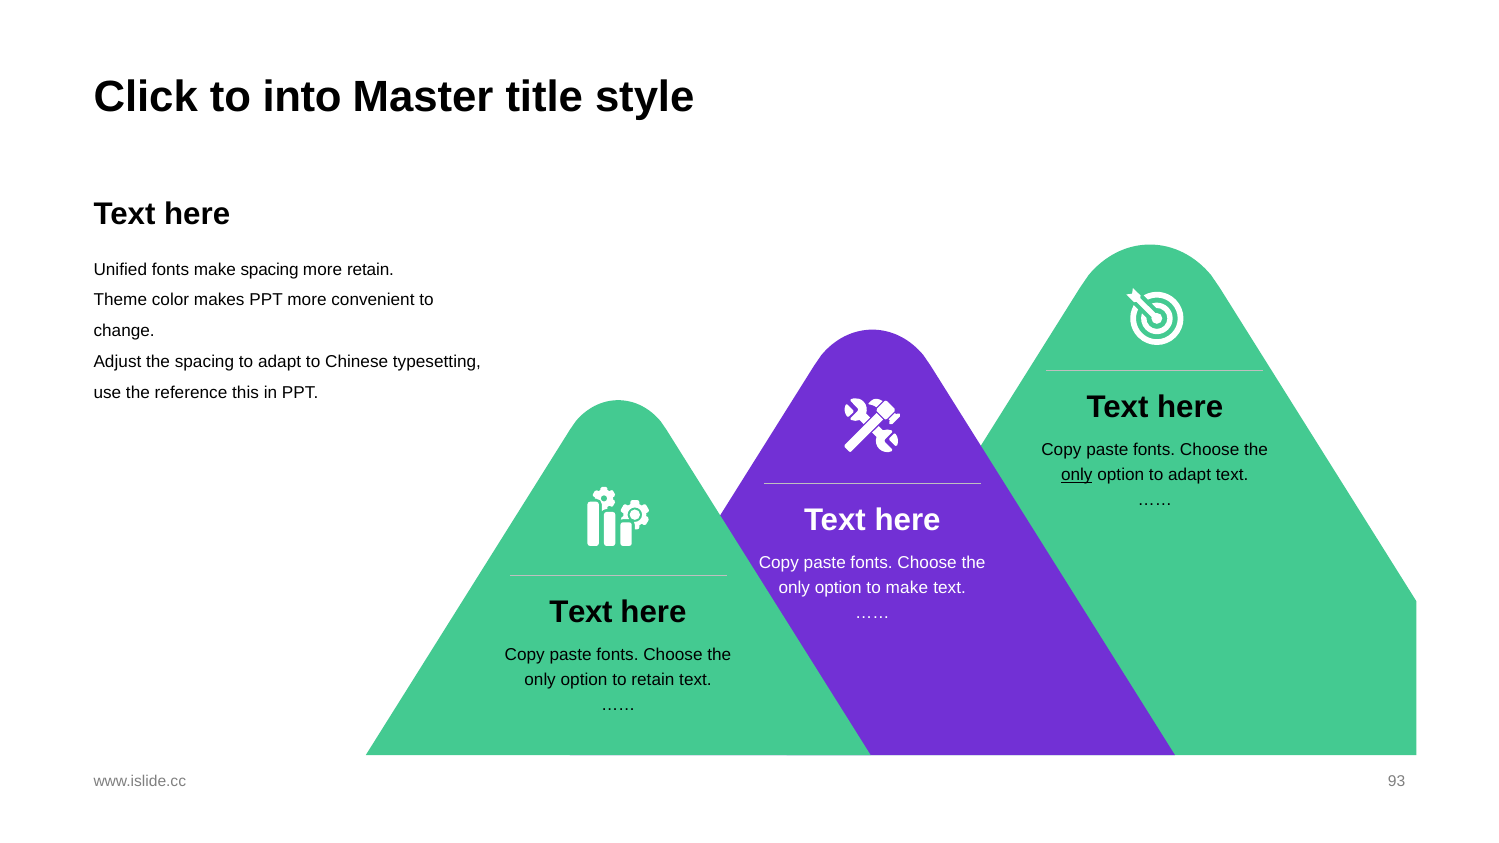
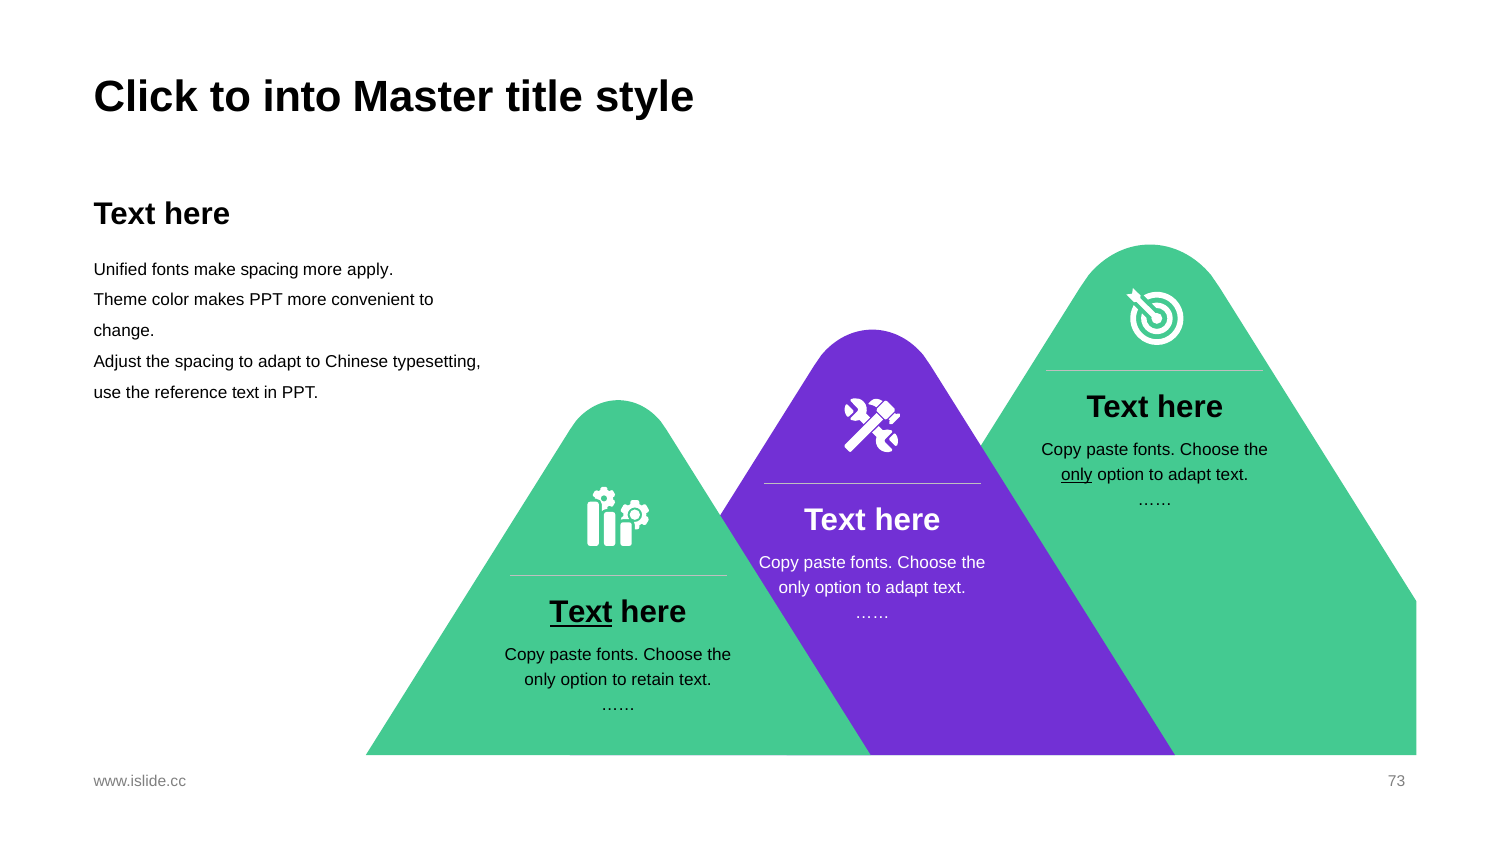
more retain: retain -> apply
reference this: this -> text
make at (907, 588): make -> adapt
Text at (581, 613) underline: none -> present
93: 93 -> 73
